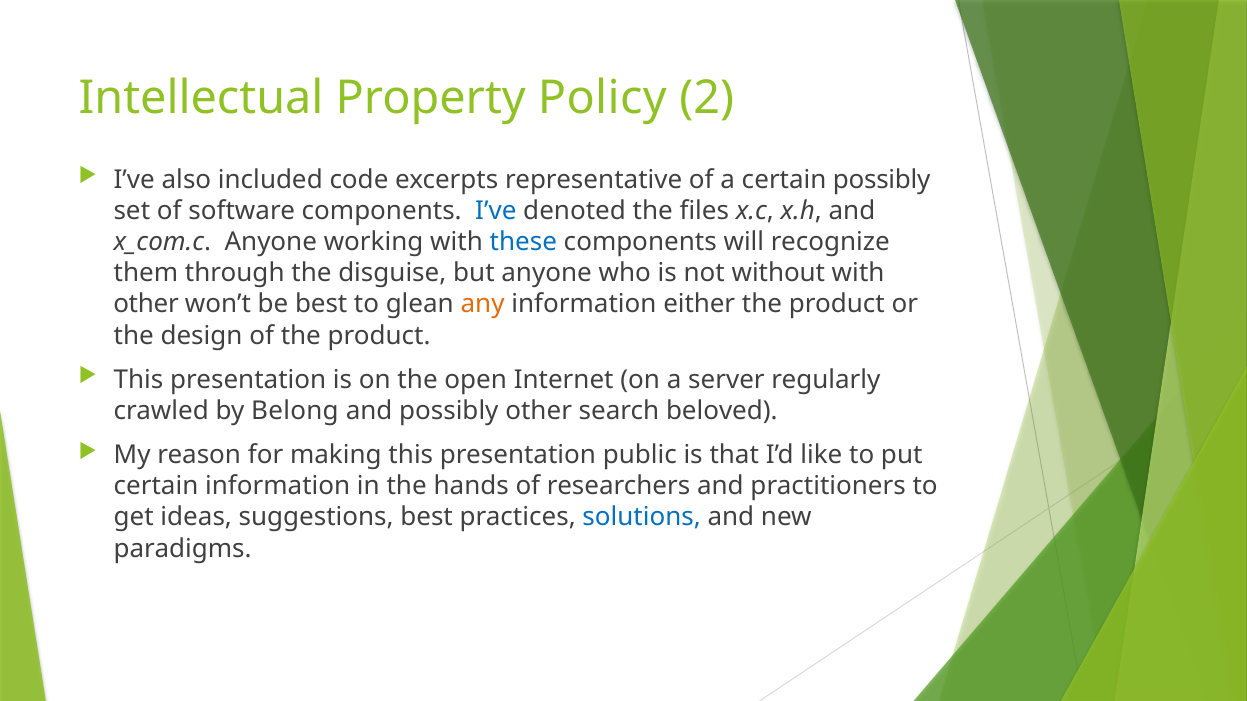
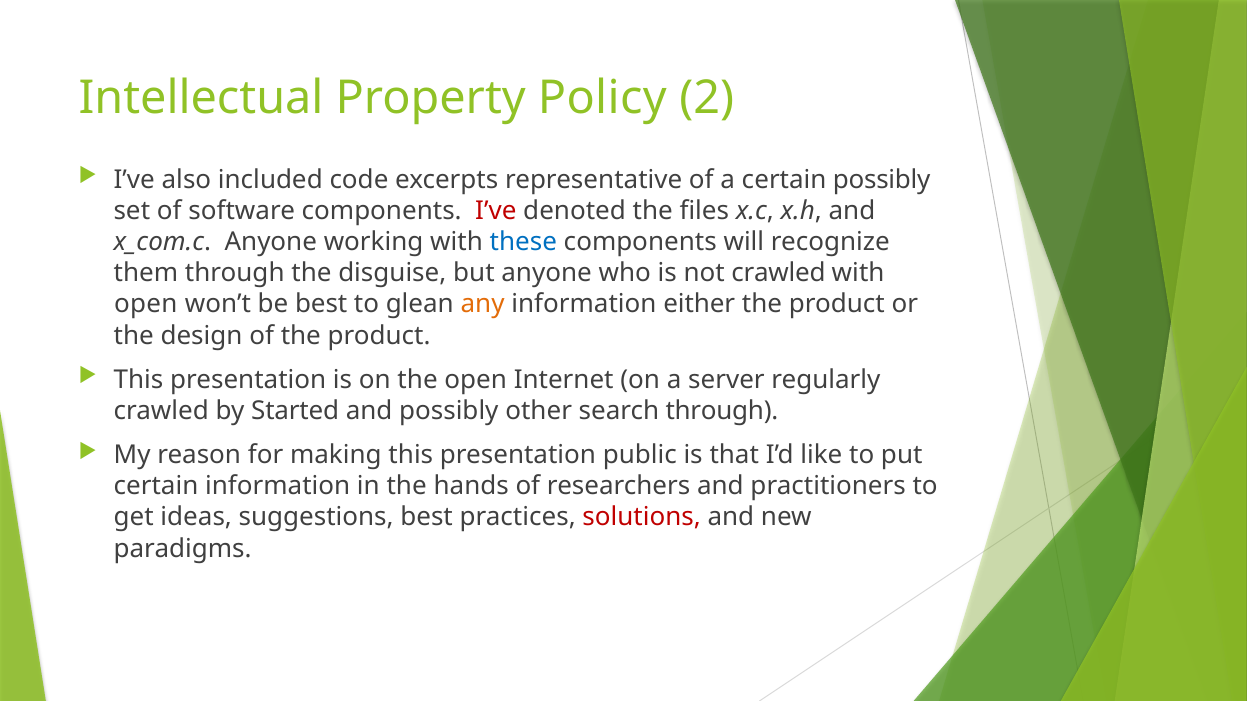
I’ve at (496, 211) colour: blue -> red
not without: without -> crawled
other at (146, 305): other -> open
Belong: Belong -> Started
search beloved: beloved -> through
solutions colour: blue -> red
